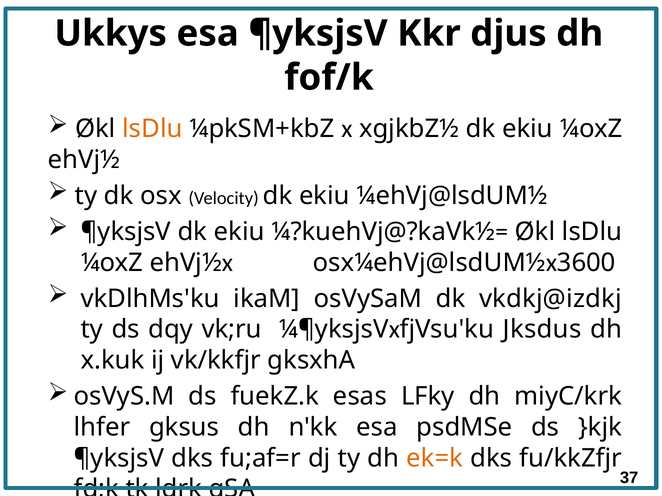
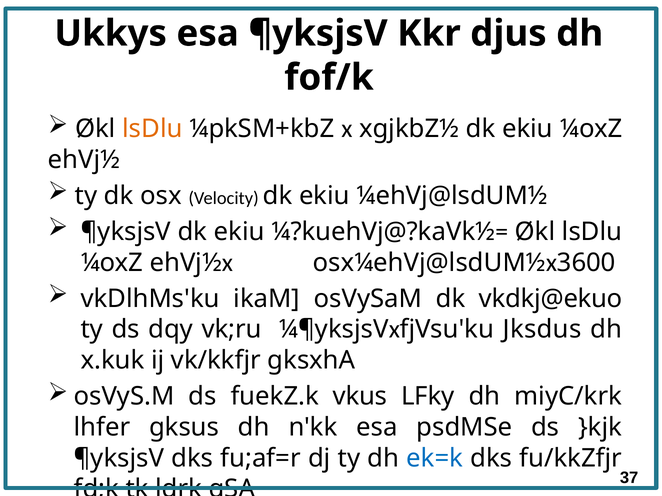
vkdkj@izdkj: vkdkj@izdkj -> vkdkj@ekuo
esas: esas -> vkus
ek=k colour: orange -> blue
